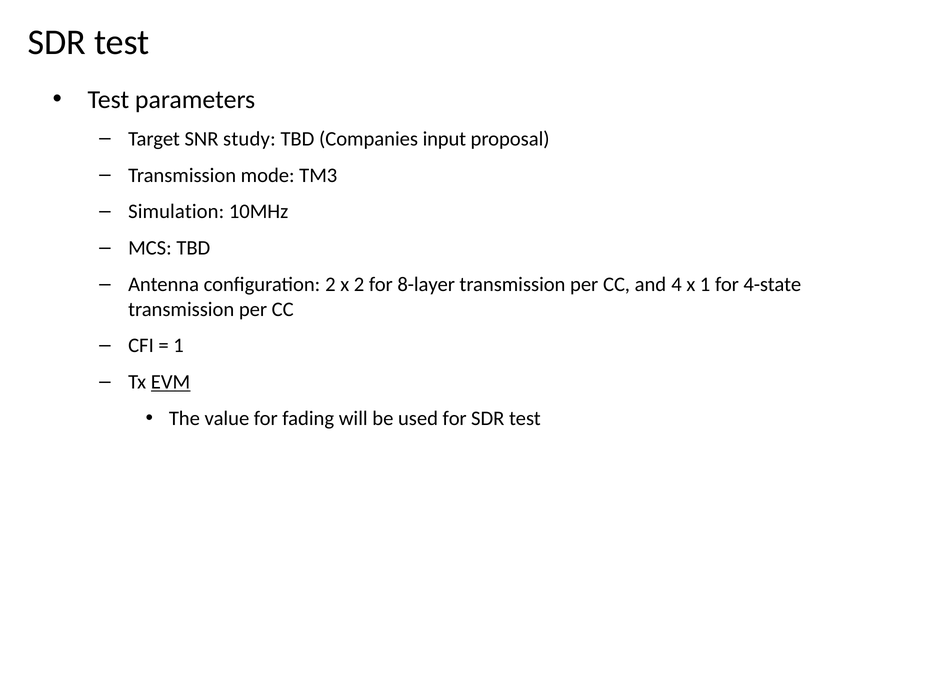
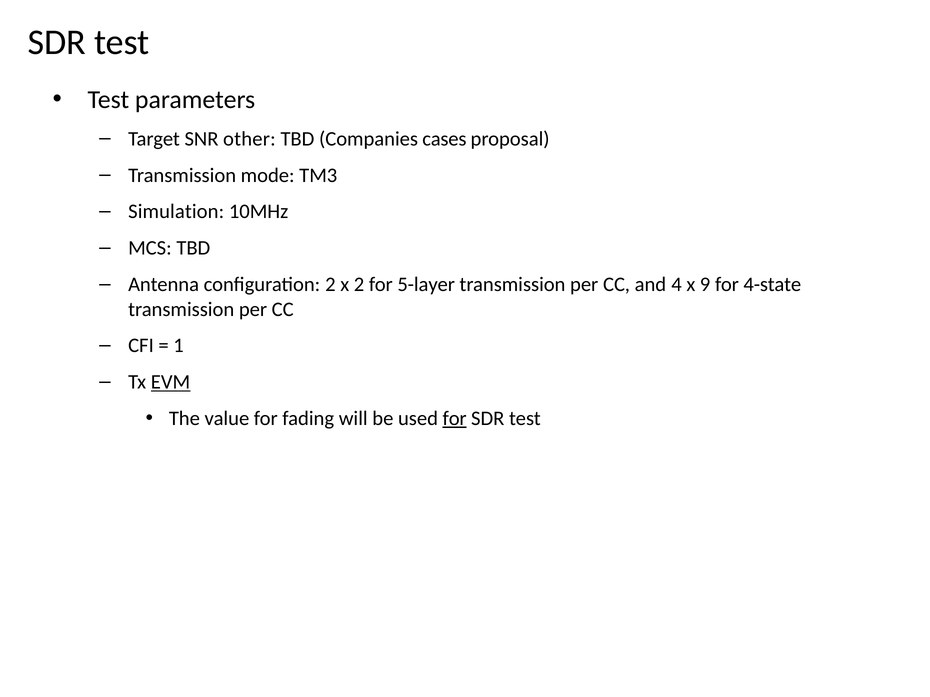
study: study -> other
input: input -> cases
8-layer: 8-layer -> 5-layer
x 1: 1 -> 9
for at (455, 419) underline: none -> present
